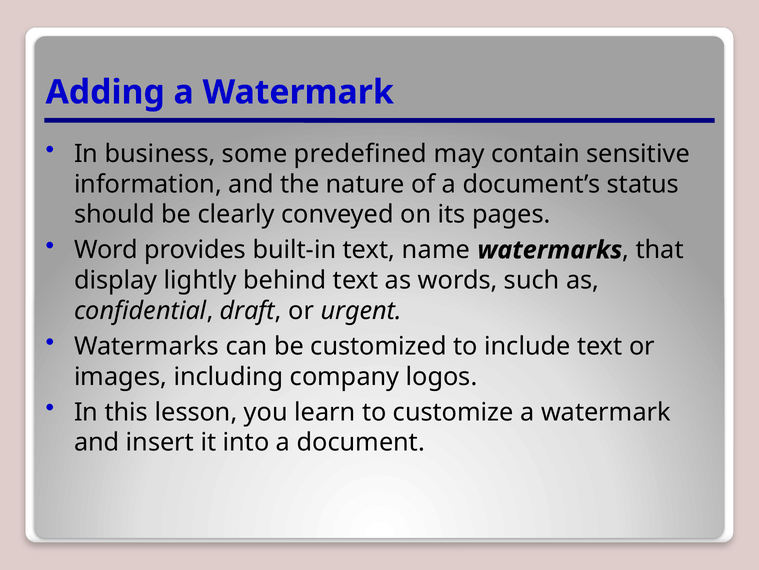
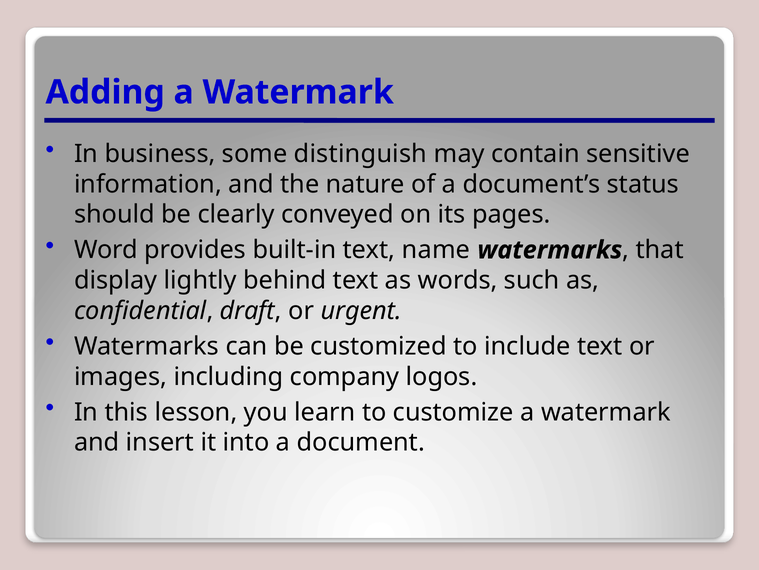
predefined: predefined -> distinguish
